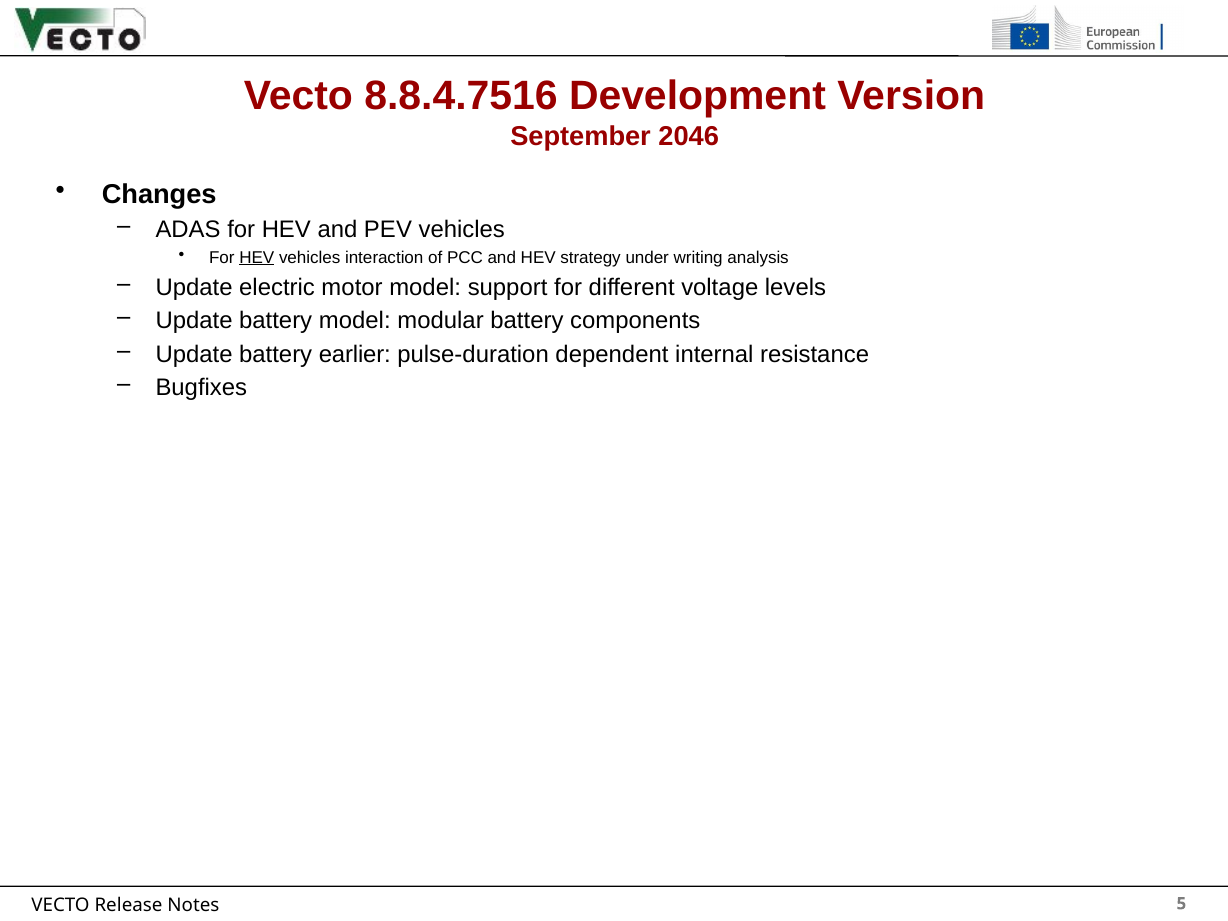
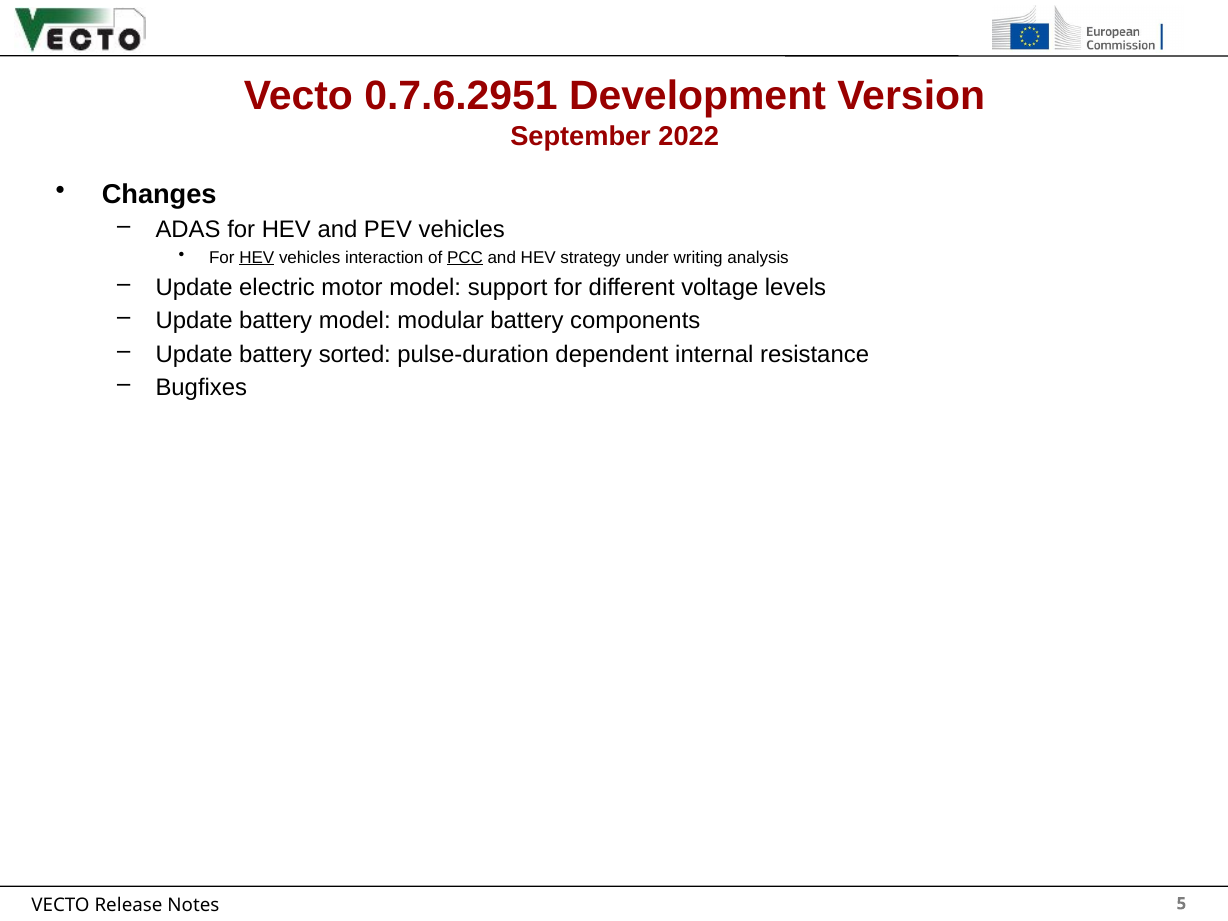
8.8.4.7516: 8.8.4.7516 -> 0.7.6.2951
2046: 2046 -> 2022
PCC underline: none -> present
earlier: earlier -> sorted
